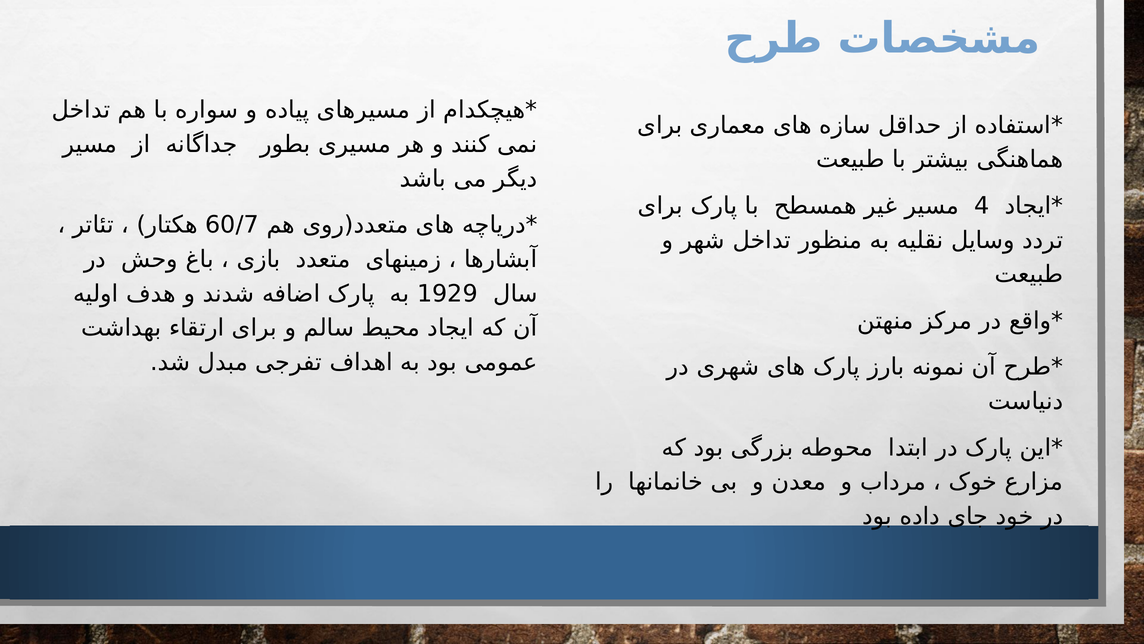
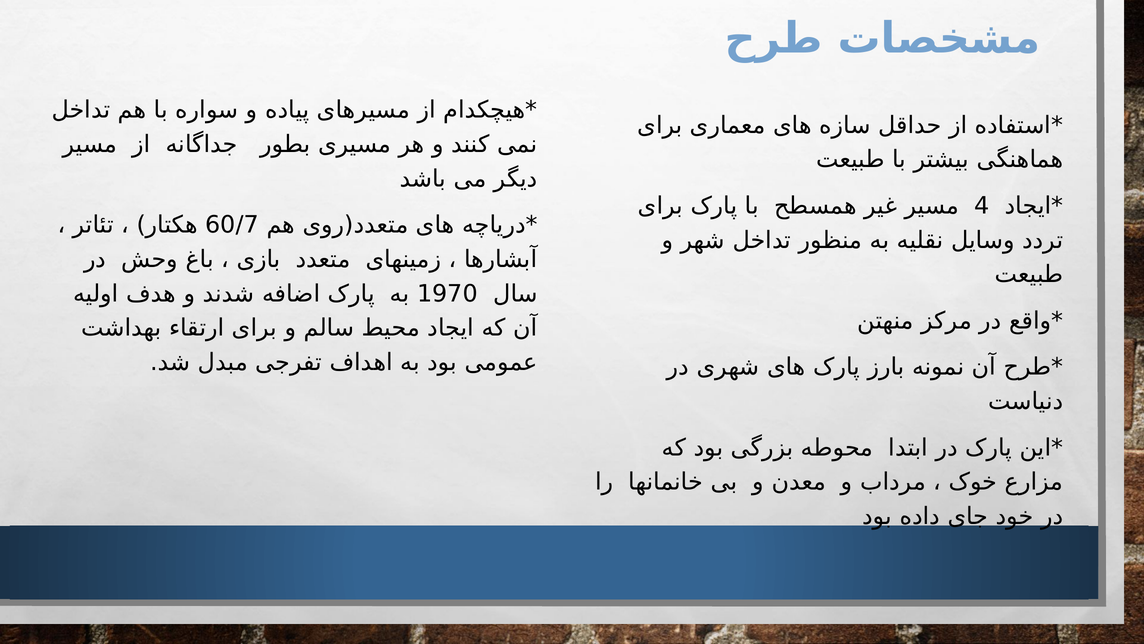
1929: 1929 -> 1970
